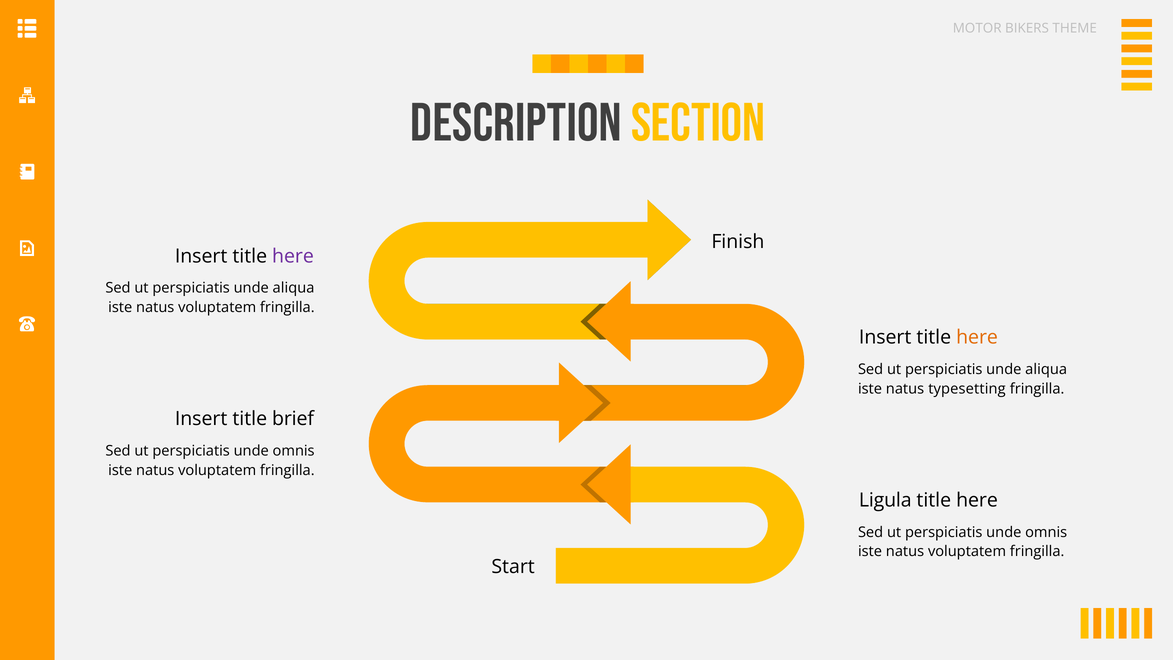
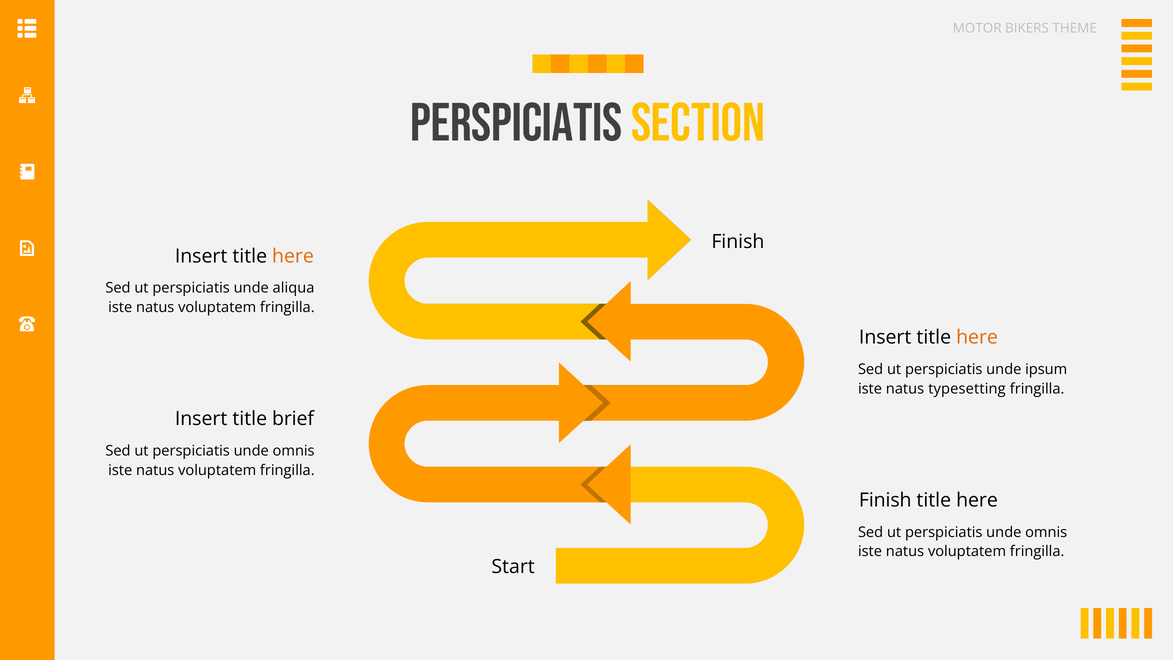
Description at (516, 123): Description -> Perspiciatis
here at (293, 256) colour: purple -> orange
aliqua at (1046, 369): aliqua -> ipsum
Ligula at (885, 500): Ligula -> Finish
